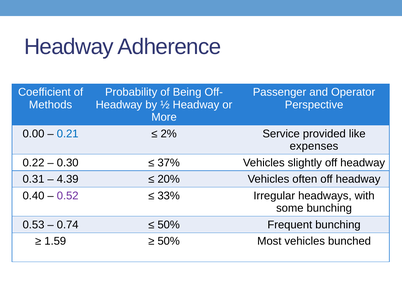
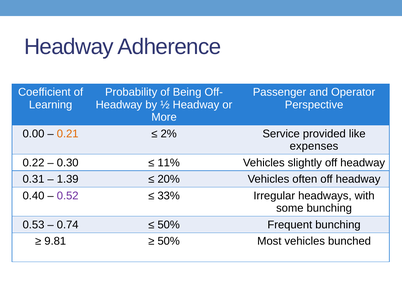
Methods: Methods -> Learning
0.21 colour: blue -> orange
37%: 37% -> 11%
4.39: 4.39 -> 1.39
1.59: 1.59 -> 9.81
